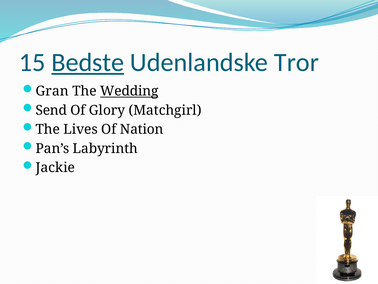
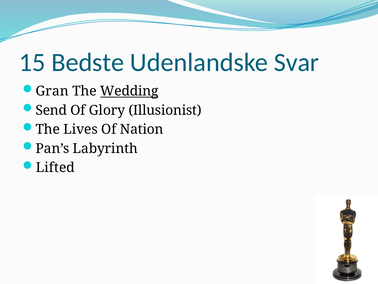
Bedste underline: present -> none
Tror: Tror -> Svar
Matchgirl: Matchgirl -> Illusionist
Jackie: Jackie -> Lifted
